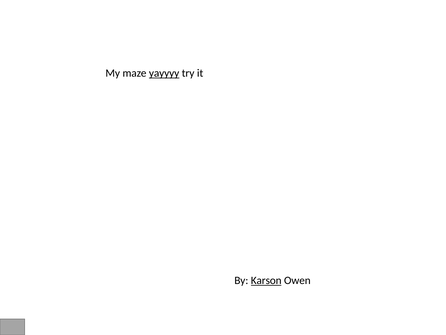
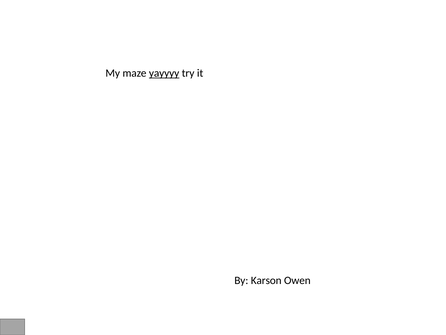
Karson underline: present -> none
